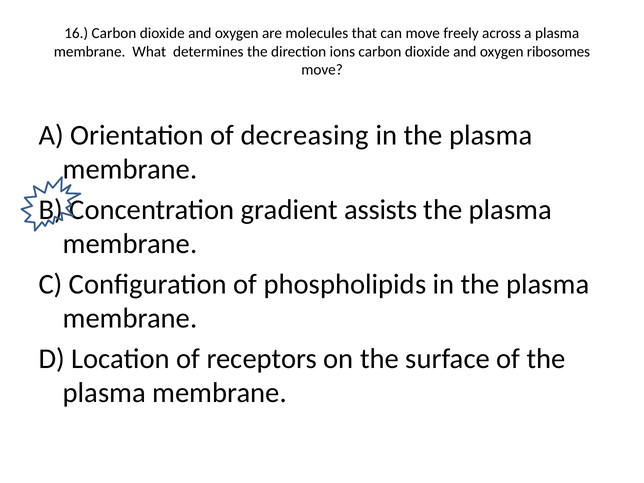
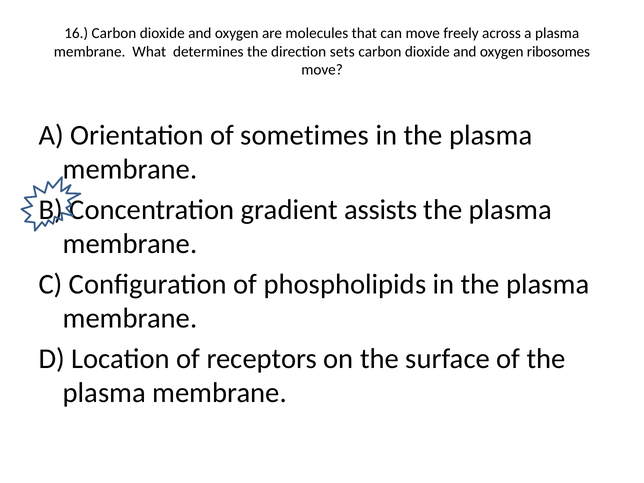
ions: ions -> sets
decreasing: decreasing -> sometimes
